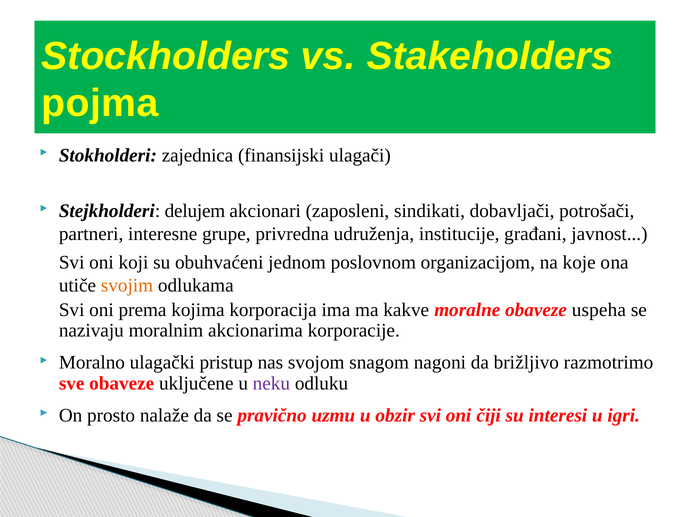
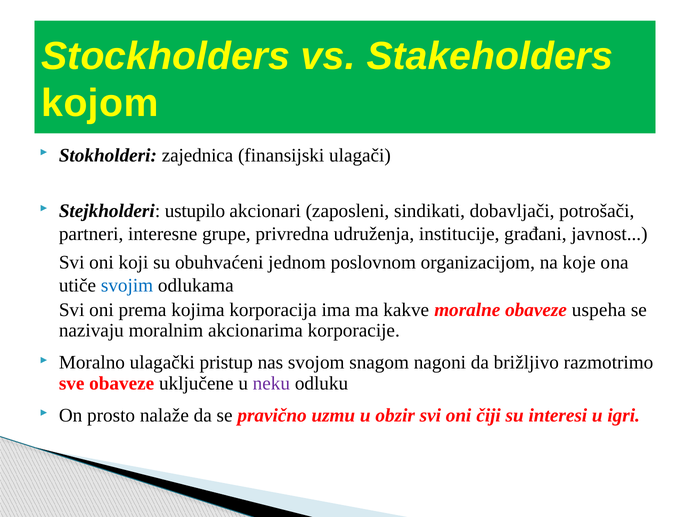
pojma: pojma -> kojom
delujem: delujem -> ustupilo
svojim colour: orange -> blue
